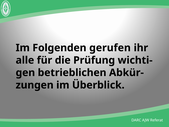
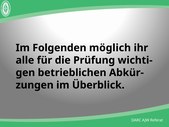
gerufen: gerufen -> möglich
